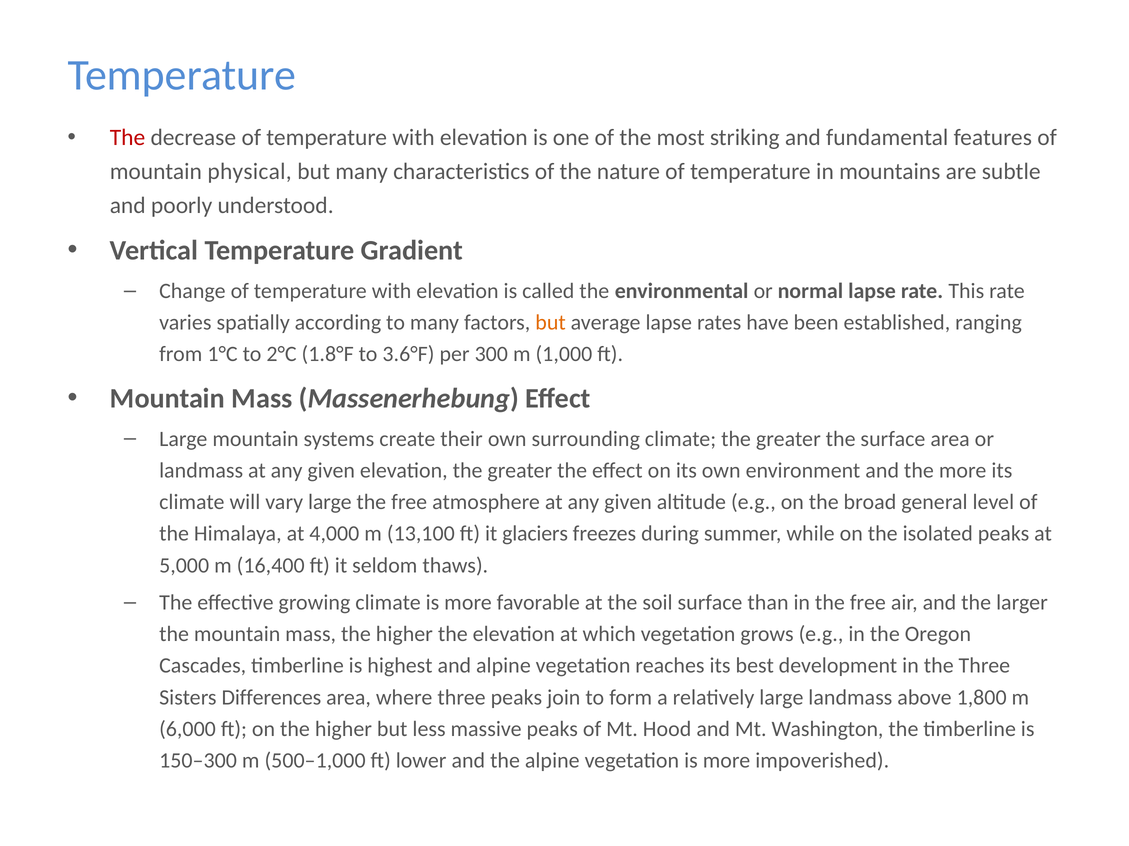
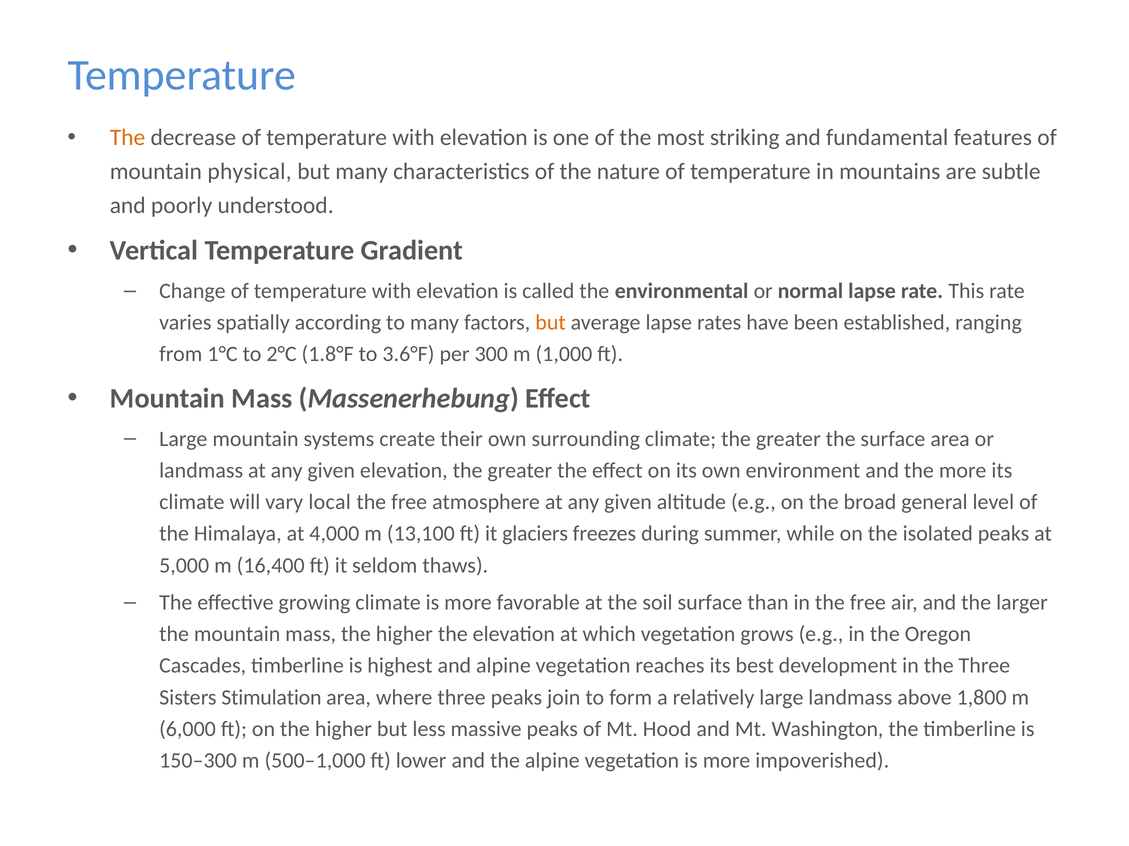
The at (128, 138) colour: red -> orange
vary large: large -> local
Differences: Differences -> Stimulation
